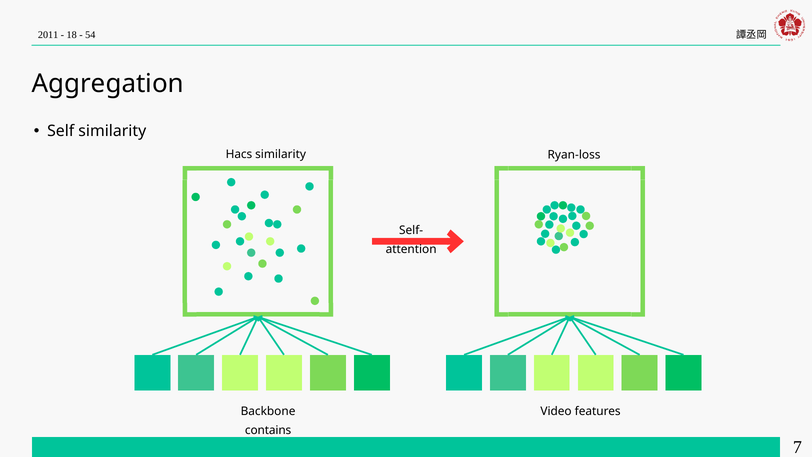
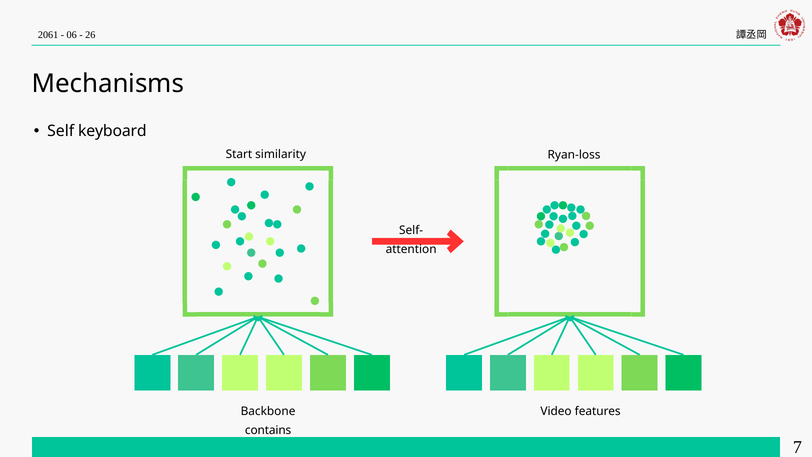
2011: 2011 -> 2061
18: 18 -> 06
54: 54 -> 26
Aggregation: Aggregation -> Mechanisms
Self similarity: similarity -> keyboard
Hacs: Hacs -> Start
